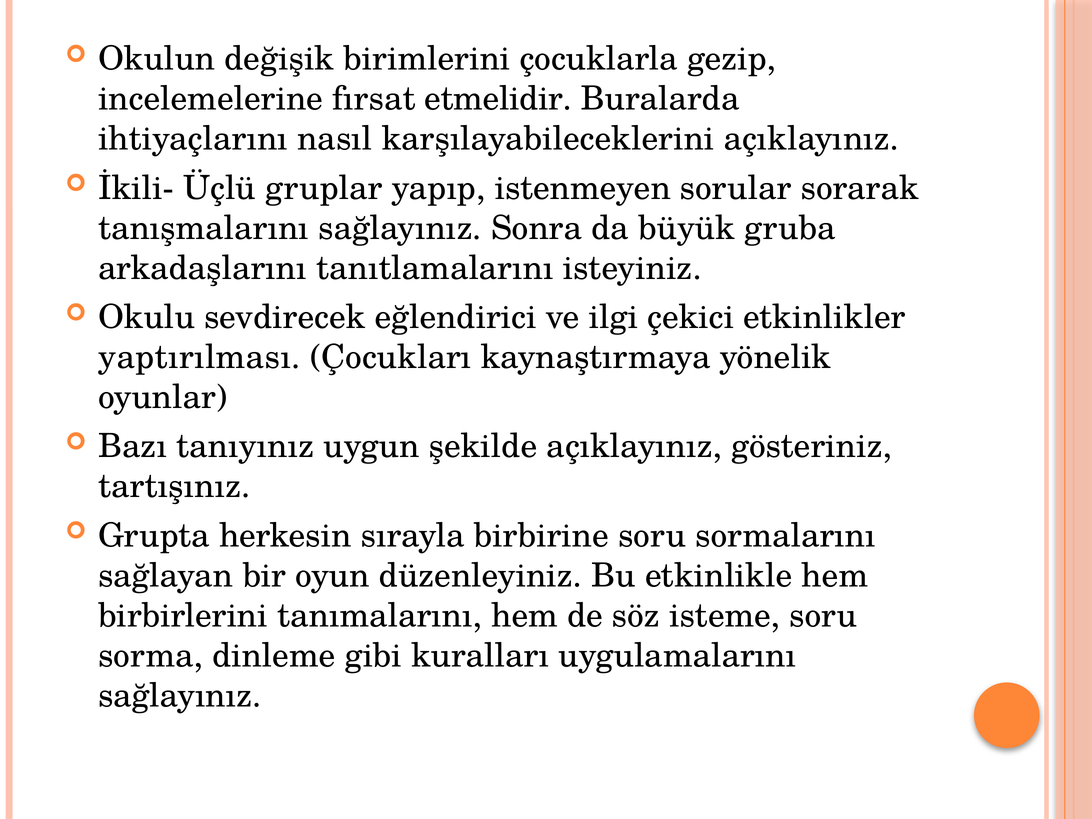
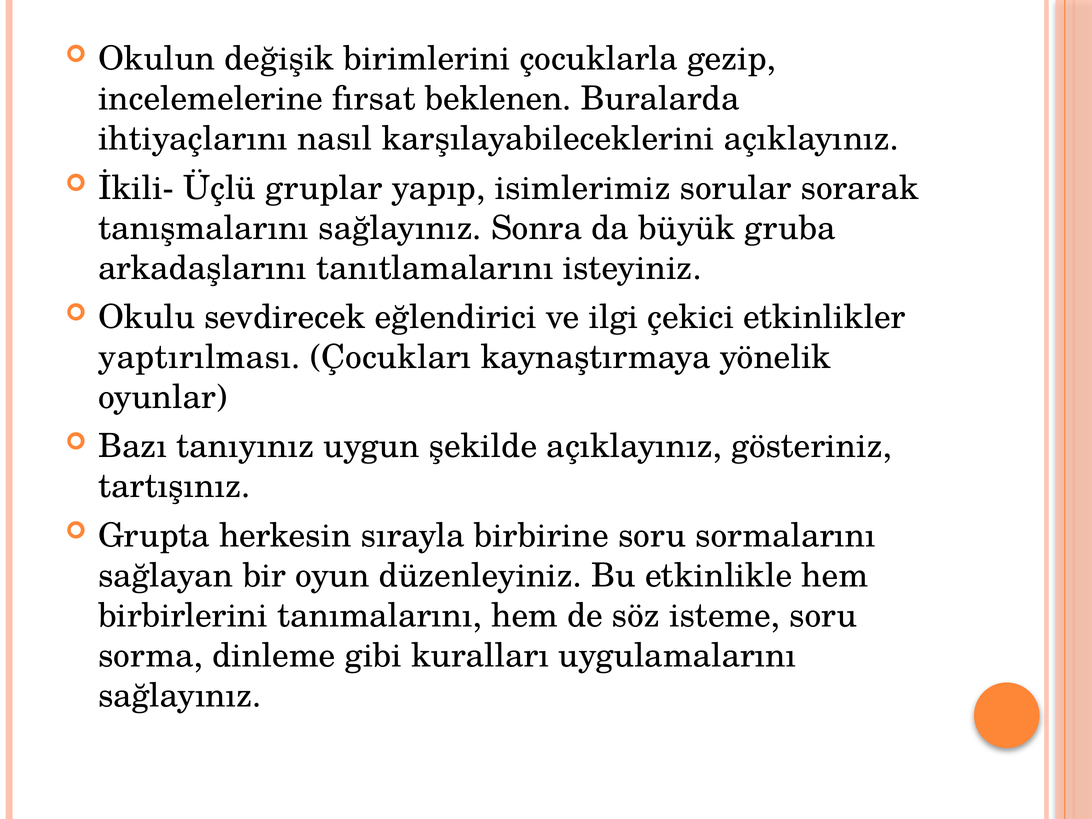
etmelidir: etmelidir -> beklenen
istenmeyen: istenmeyen -> isimlerimiz
